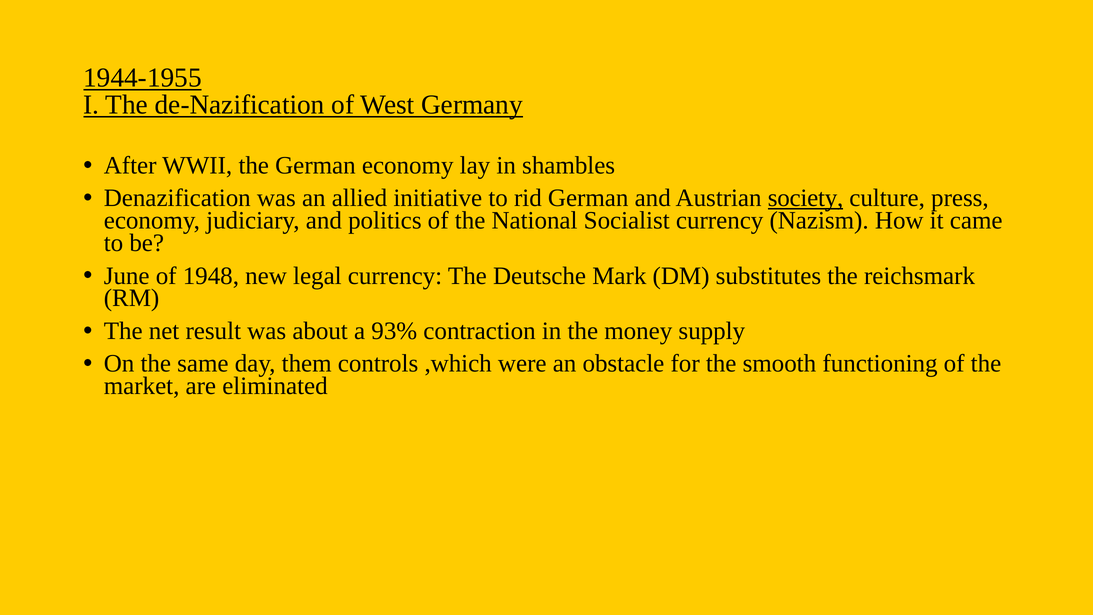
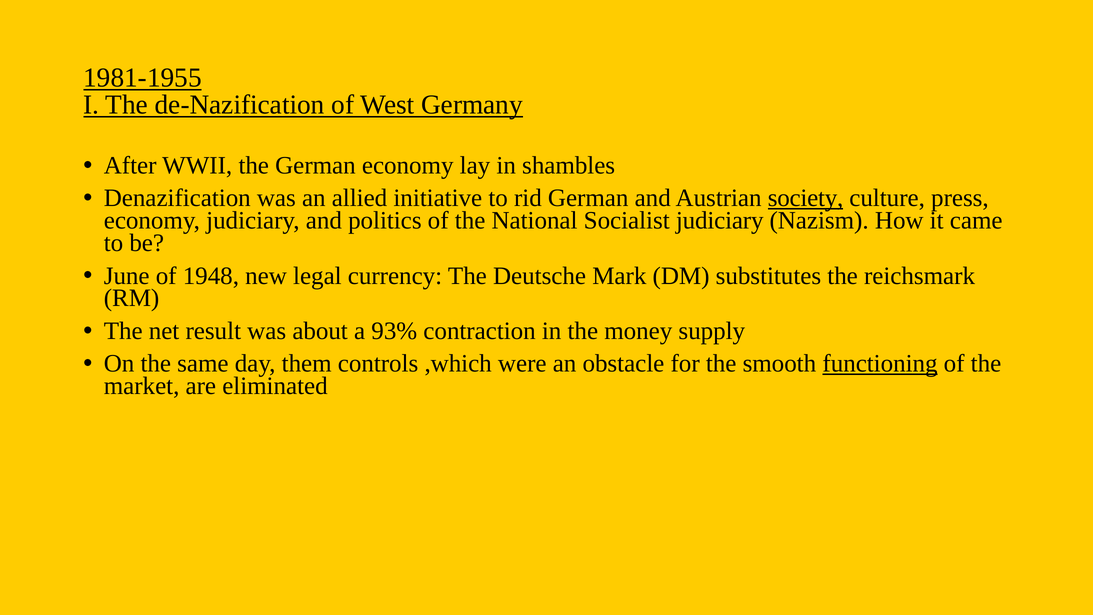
1944-1955: 1944-1955 -> 1981-1955
Socialist currency: currency -> judiciary
functioning underline: none -> present
